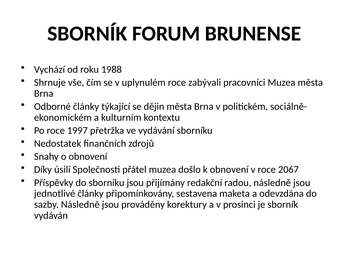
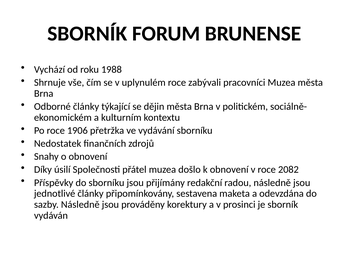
1997: 1997 -> 1906
2067: 2067 -> 2082
